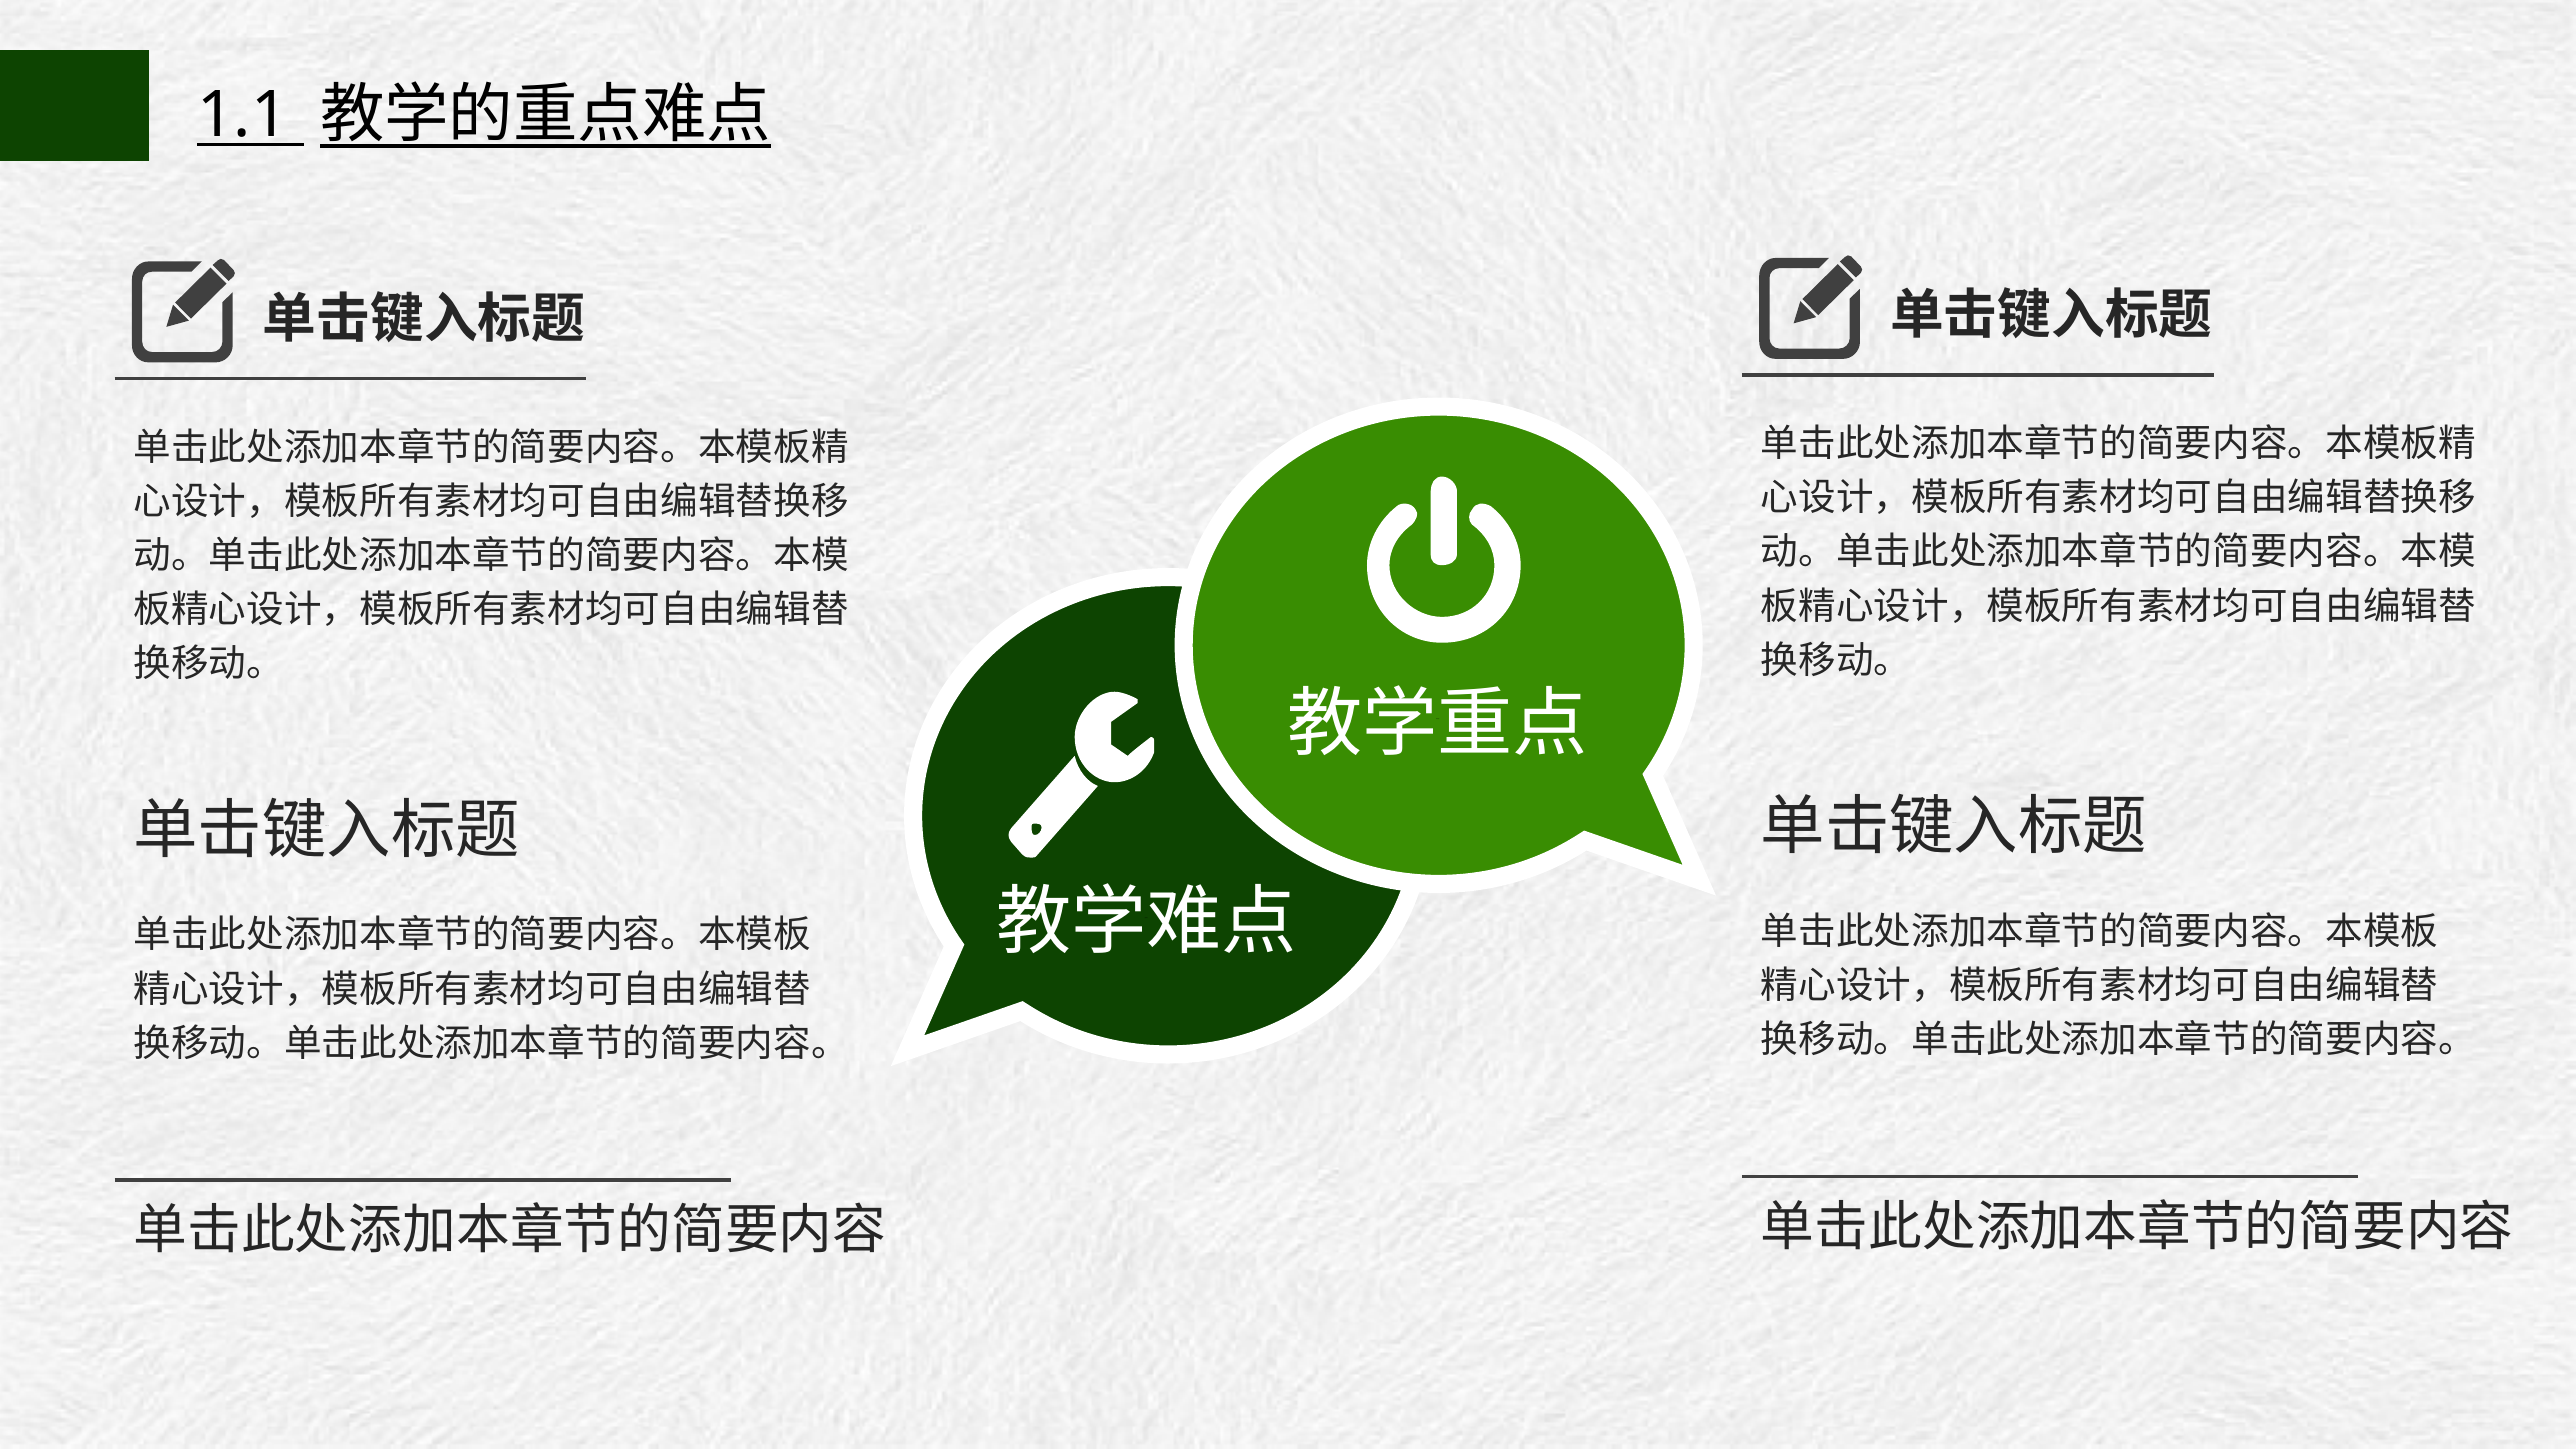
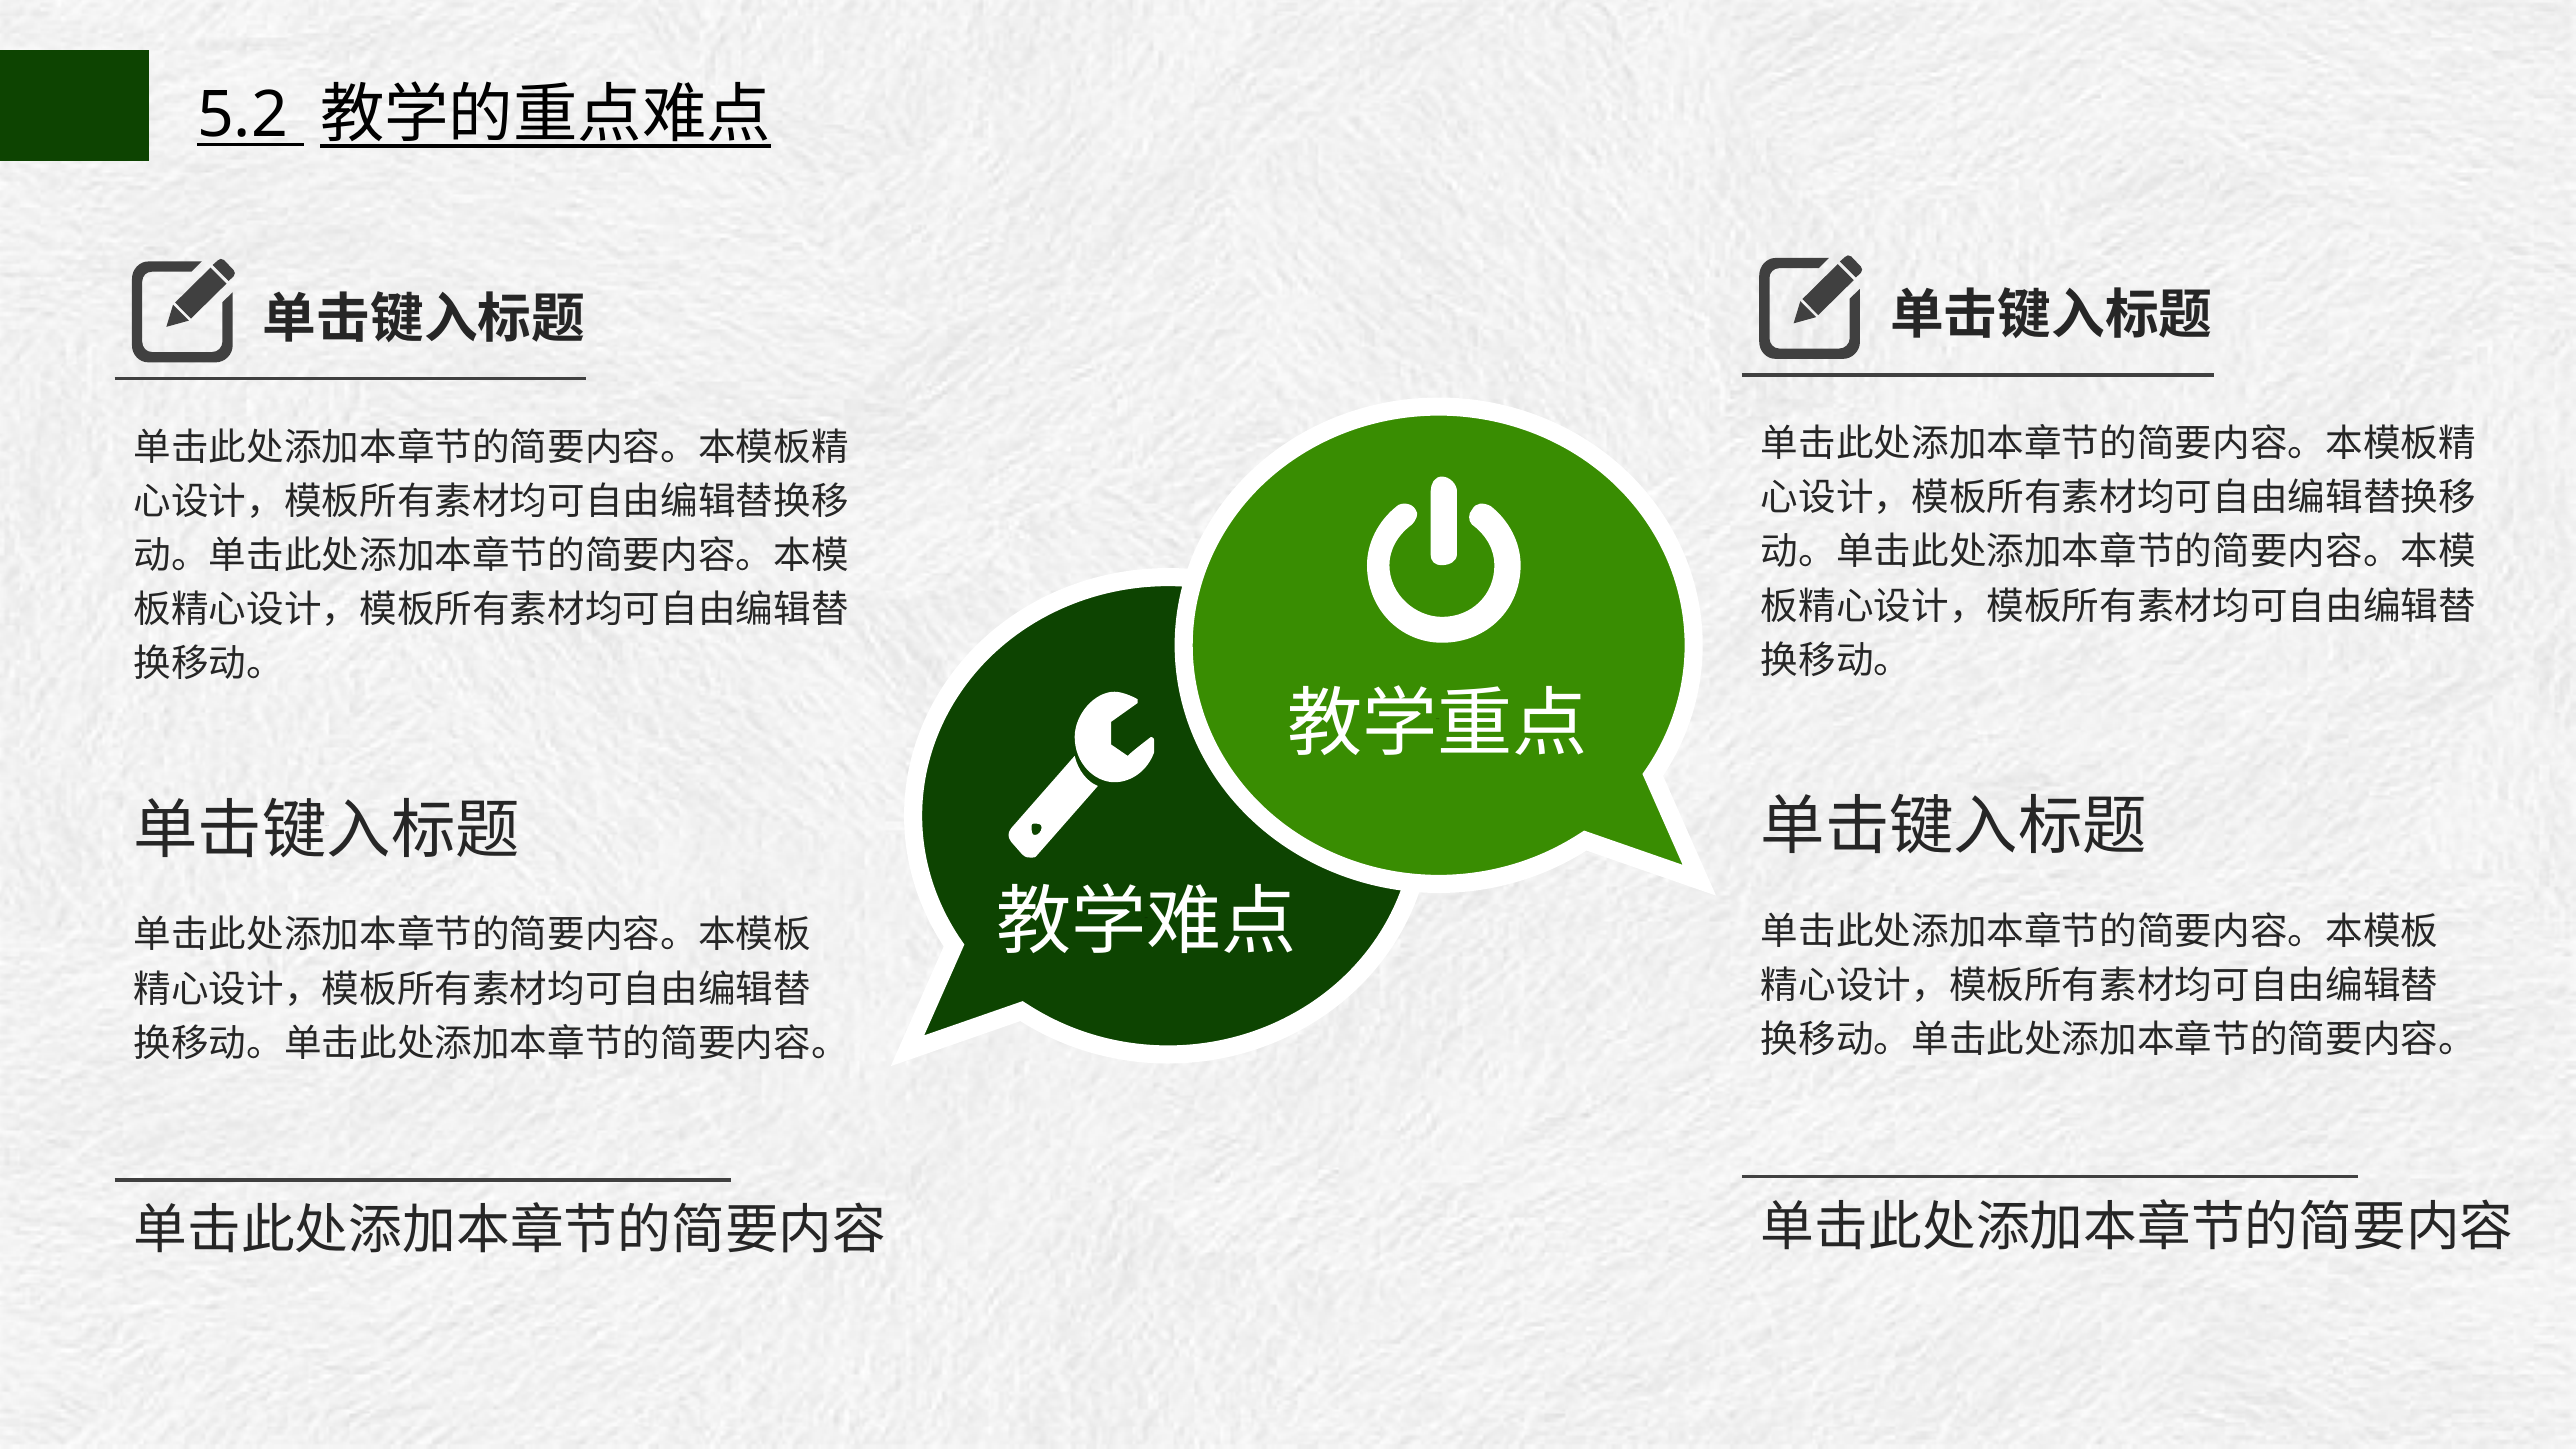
1.1: 1.1 -> 5.2
